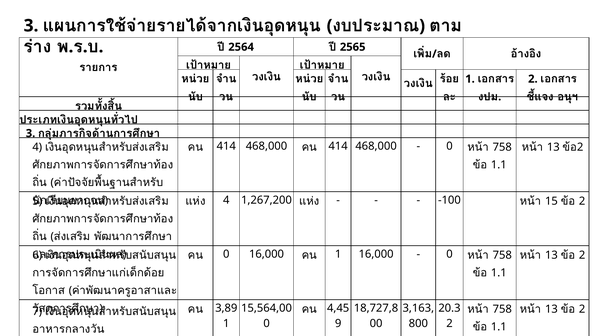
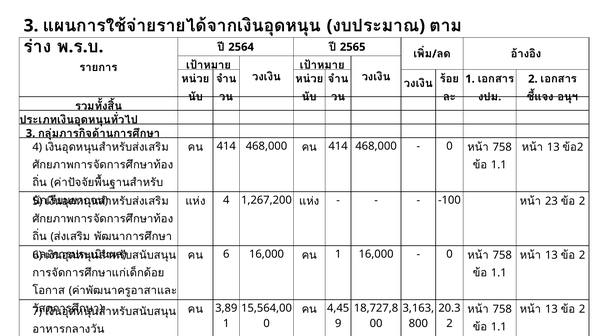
15: 15 -> 23
0 at (226, 254): 0 -> 6
